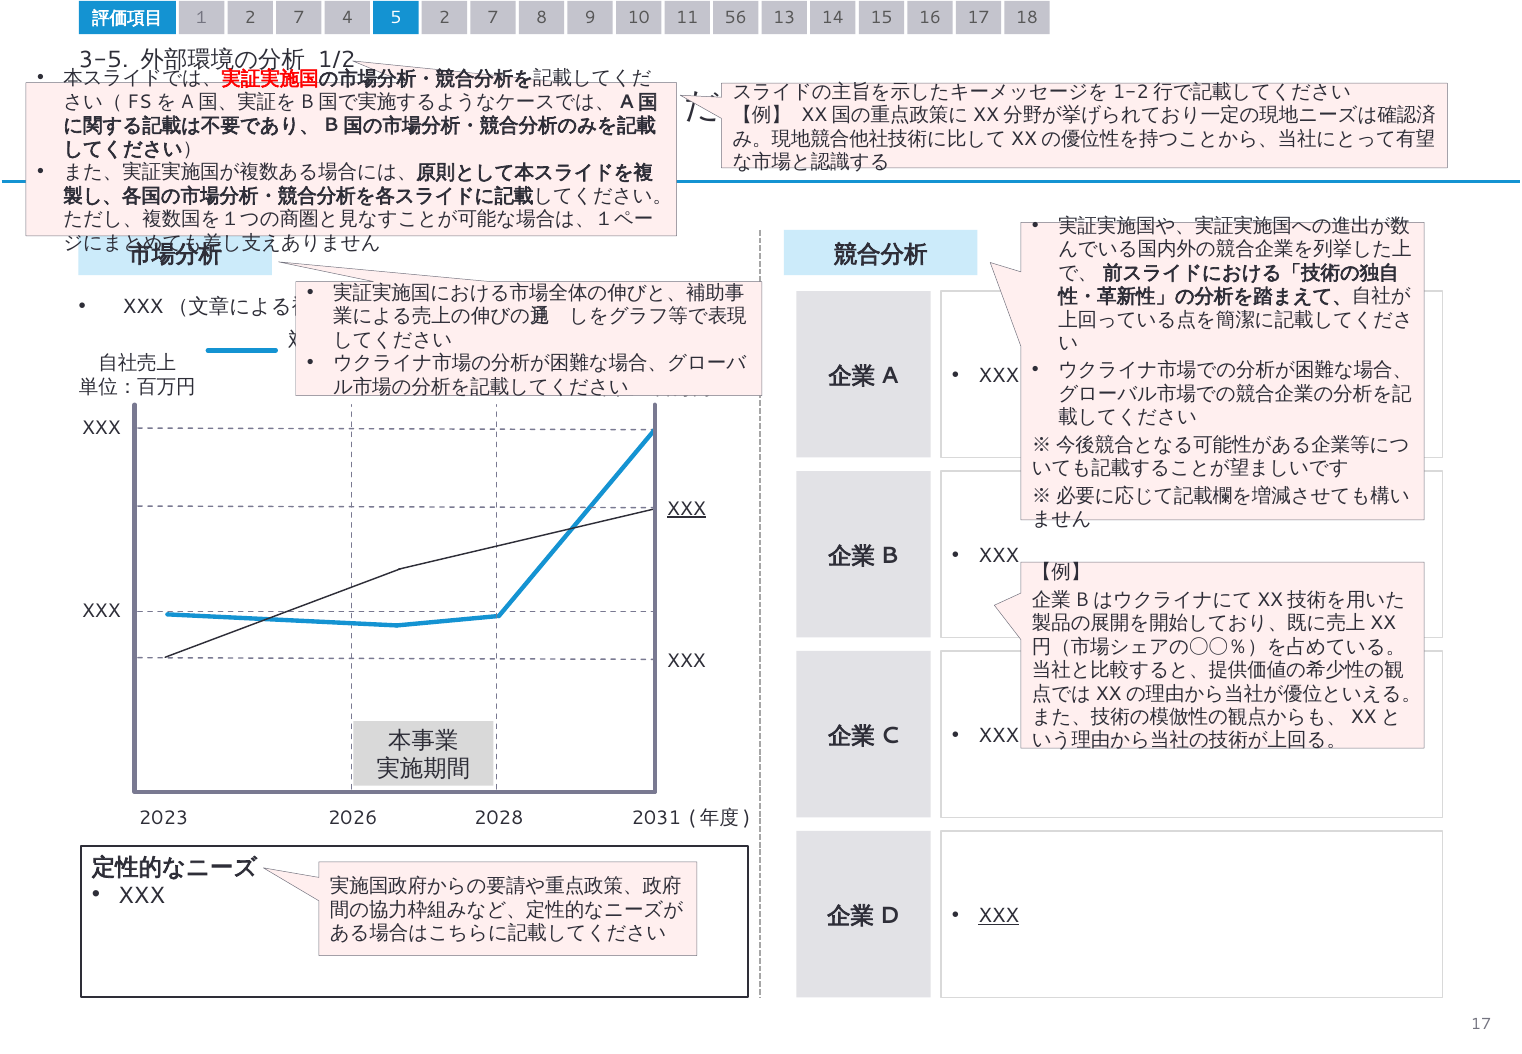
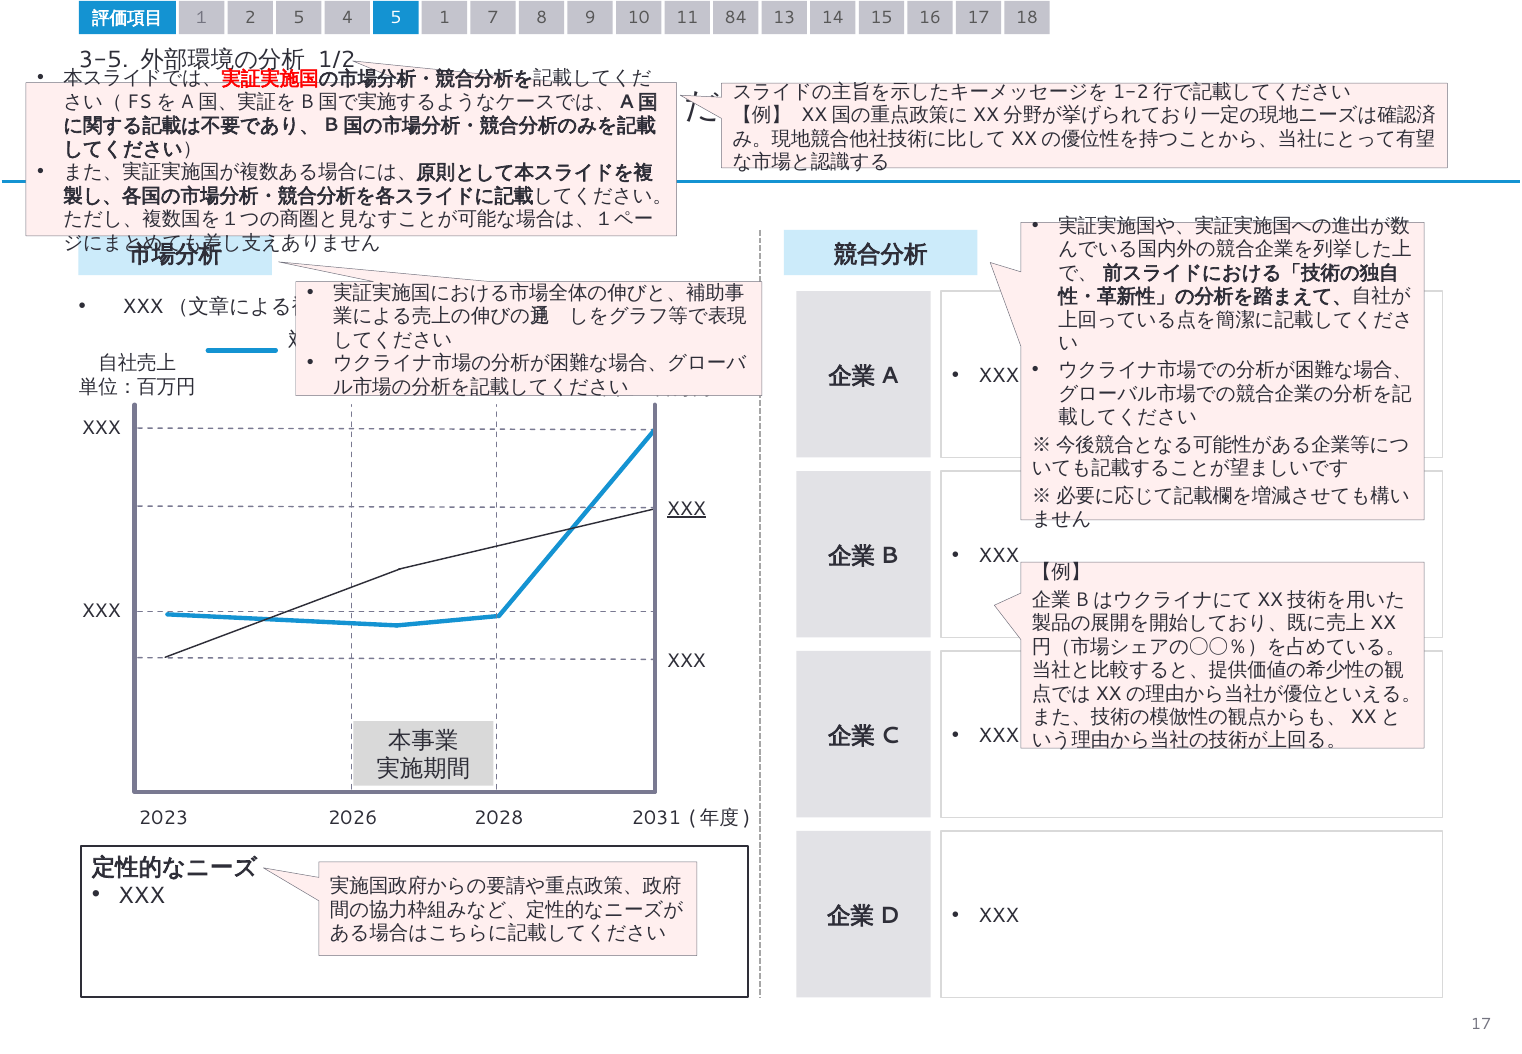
１ 2 7: 7 -> 5
5 2: 2 -> 1
56: 56 -> 84
XXX at (999, 915) underline: present -> none
